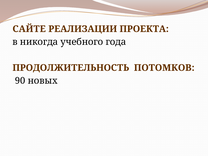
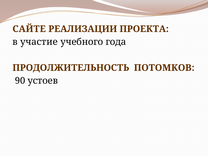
никогда: никогда -> участие
новых: новых -> устоев
